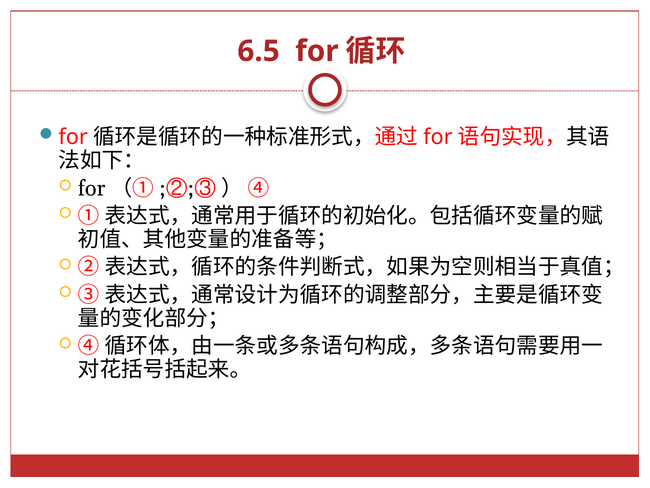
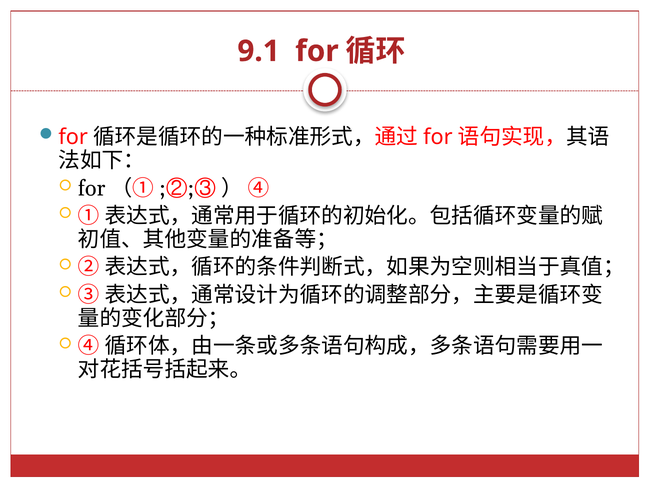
6.5: 6.5 -> 9.1
